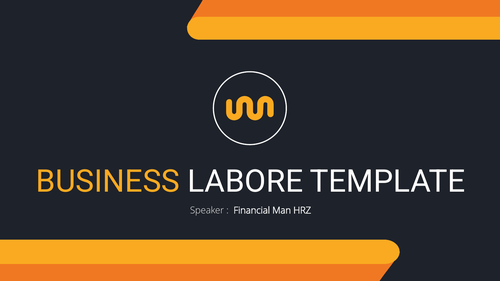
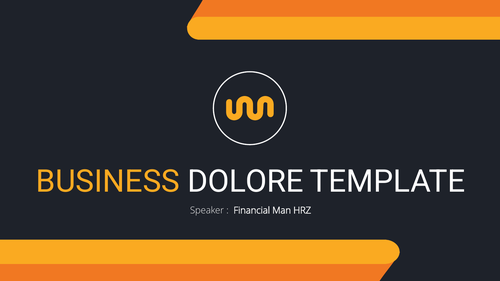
LABORE: LABORE -> DOLORE
